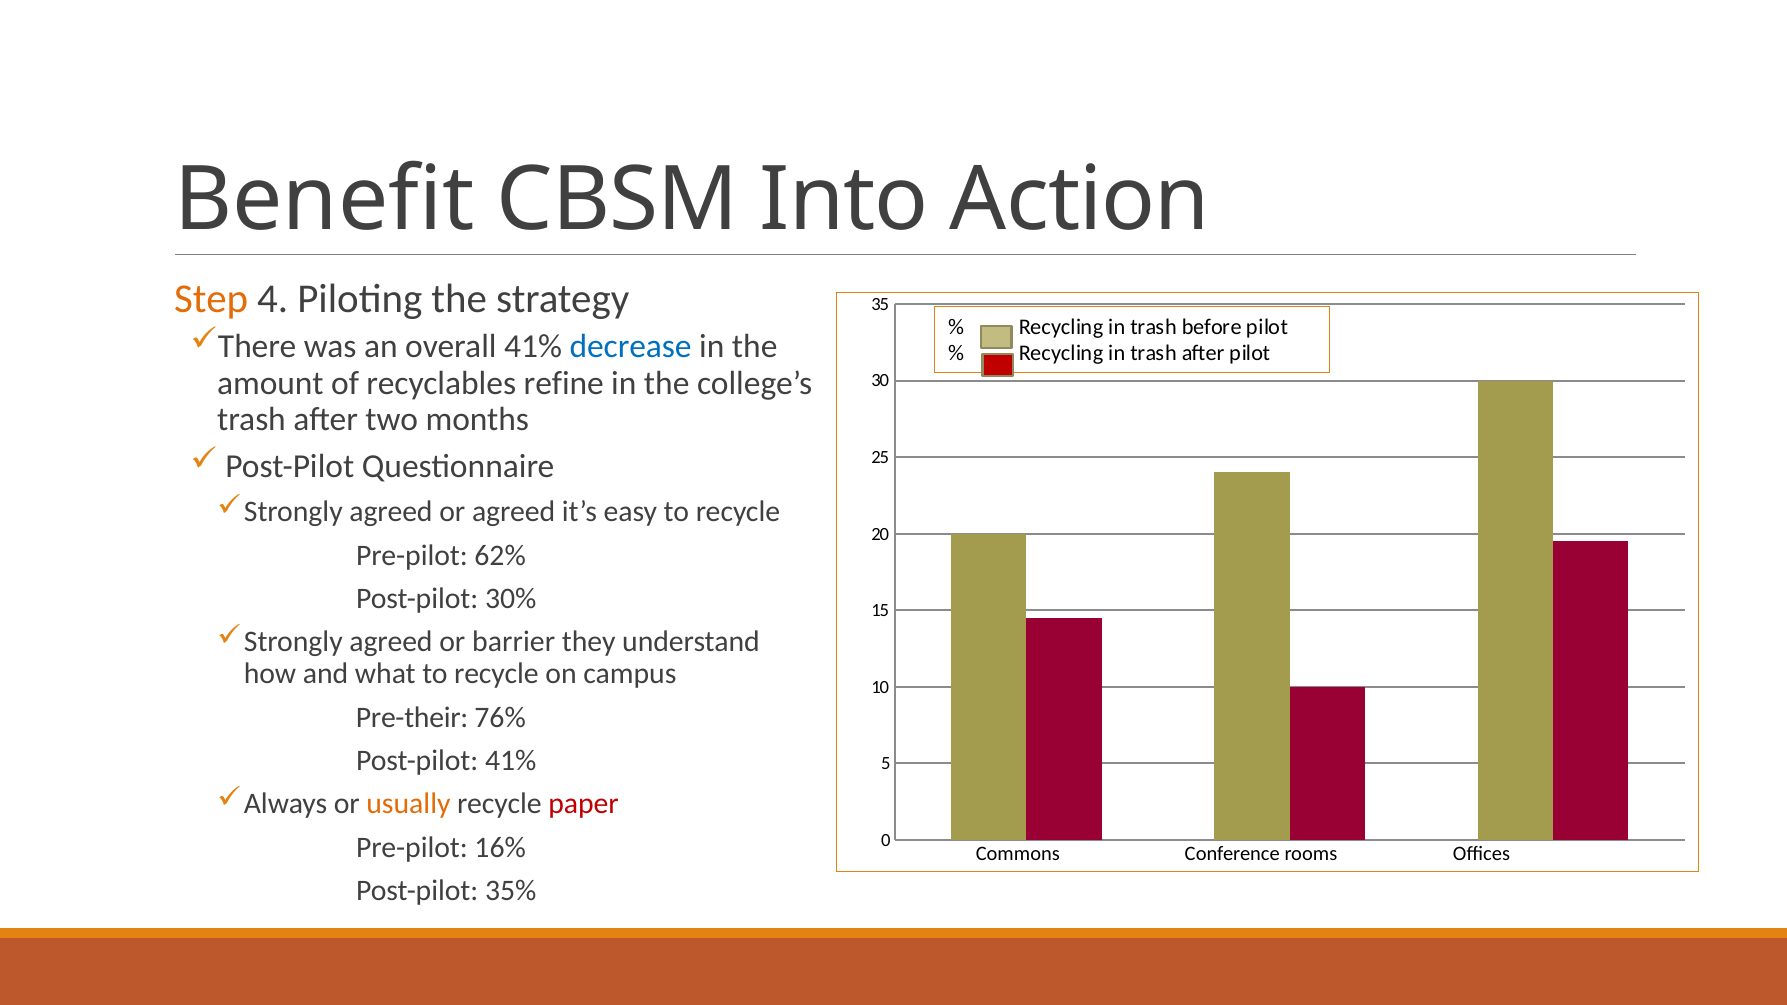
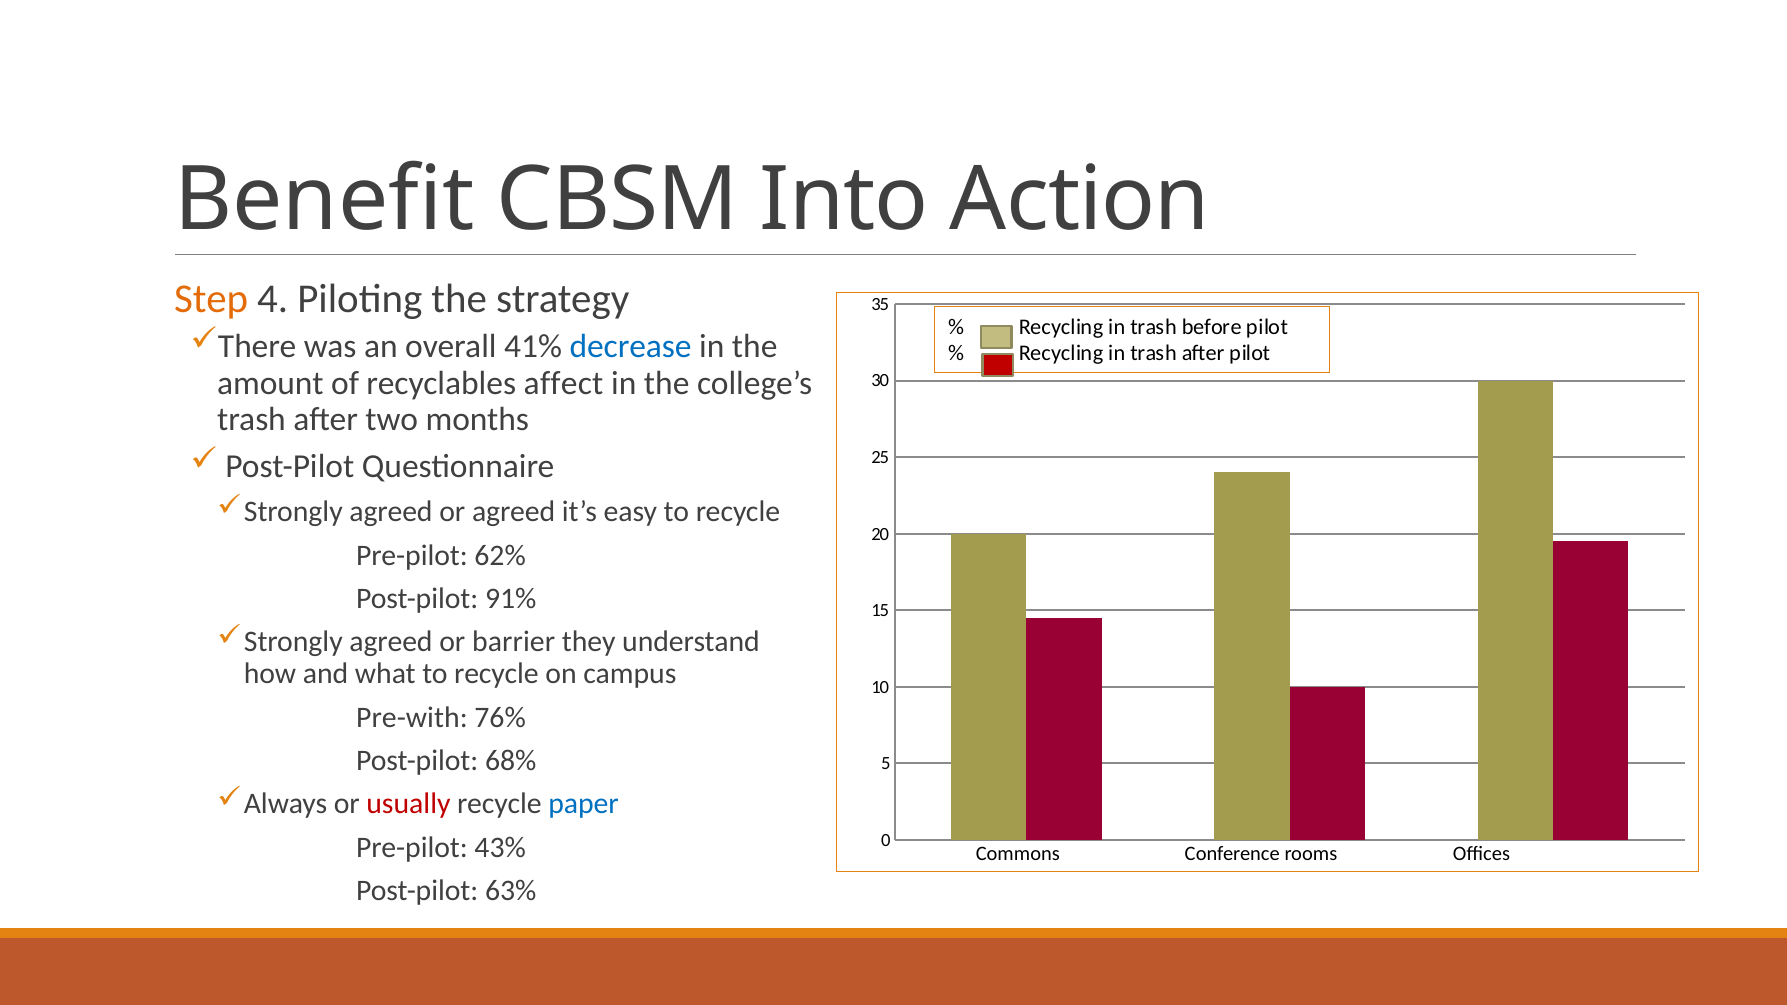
refine: refine -> affect
30%: 30% -> 91%
Pre-their: Pre-their -> Pre-with
Post-pilot 41%: 41% -> 68%
usually colour: orange -> red
paper colour: red -> blue
16%: 16% -> 43%
35%: 35% -> 63%
